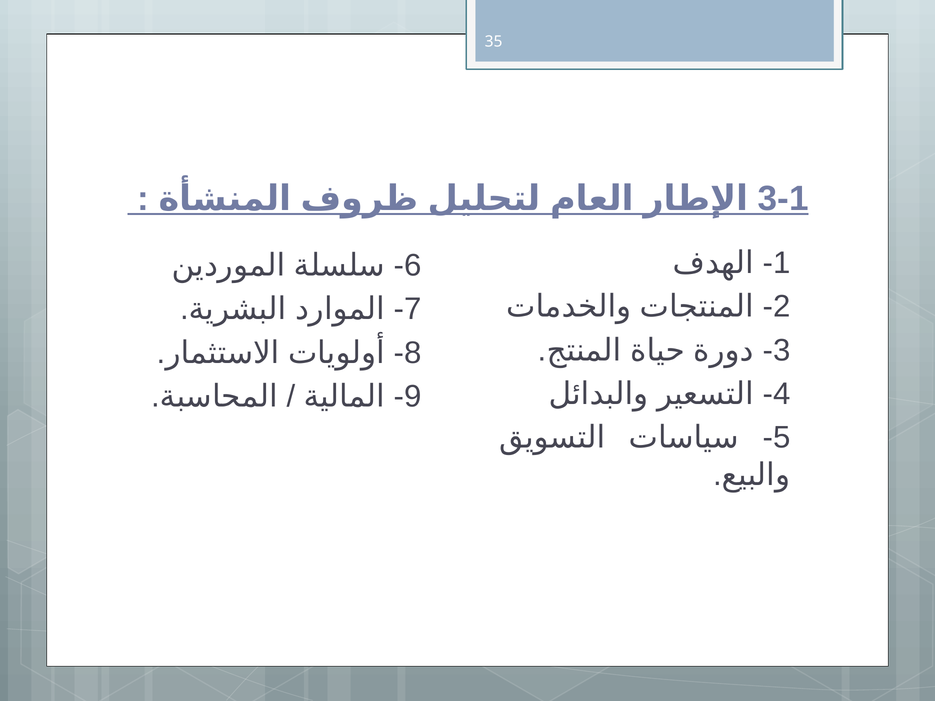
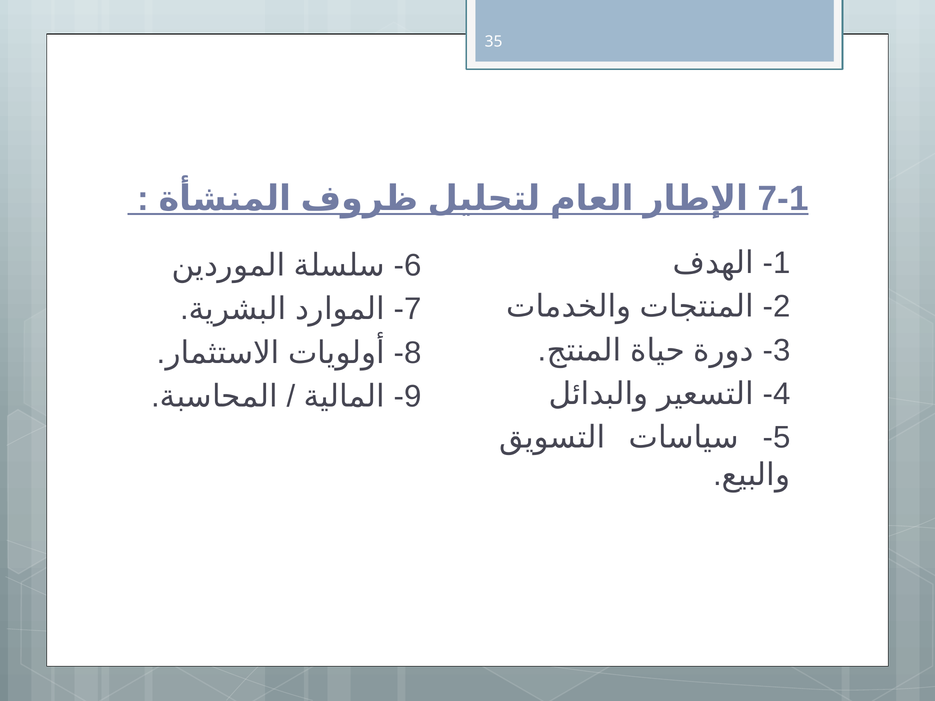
3-1: 3-1 -> 7-1
